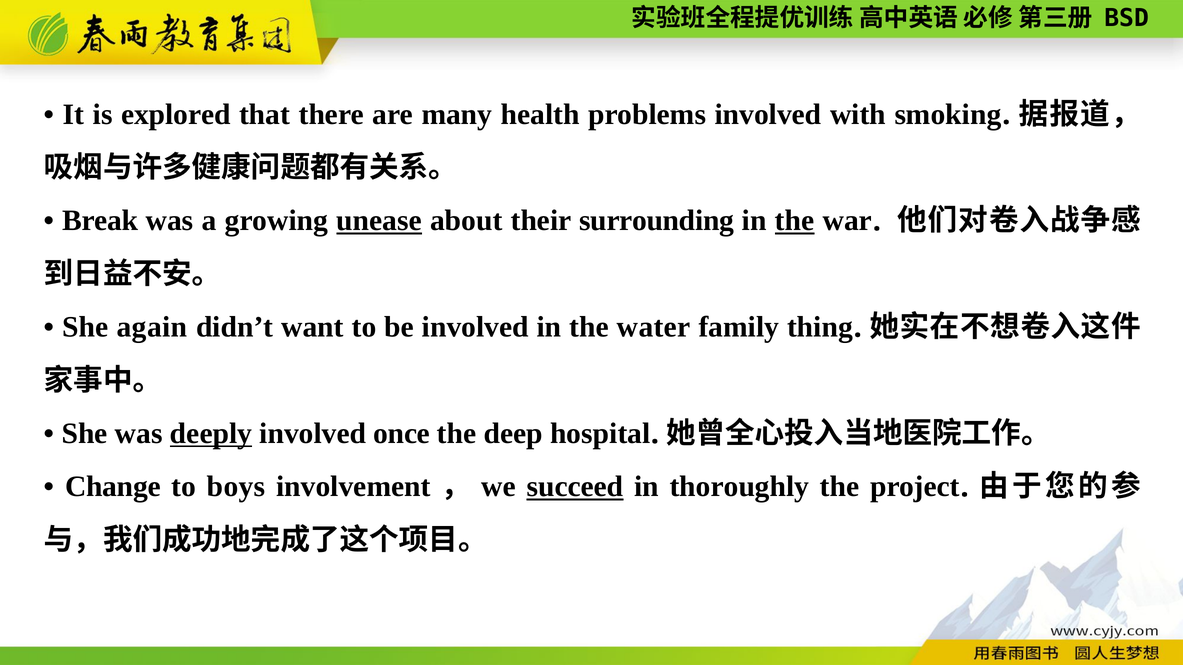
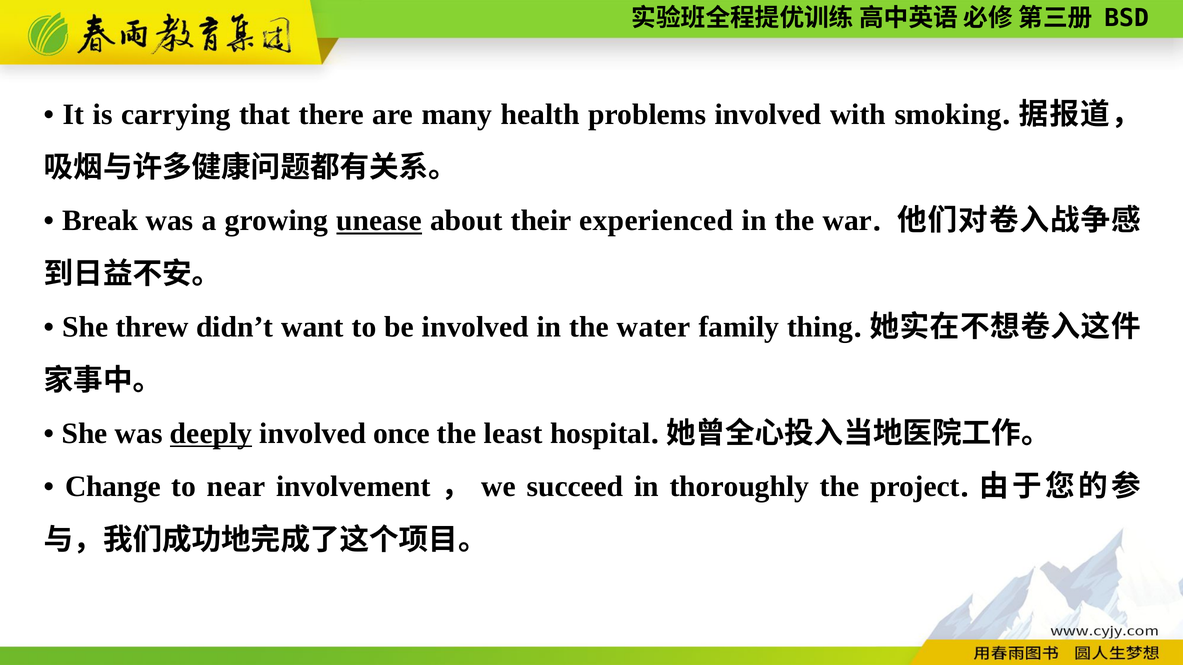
explored: explored -> carrying
surrounding: surrounding -> experienced
the at (795, 221) underline: present -> none
again: again -> threw
deep: deep -> least
boys: boys -> near
succeed underline: present -> none
